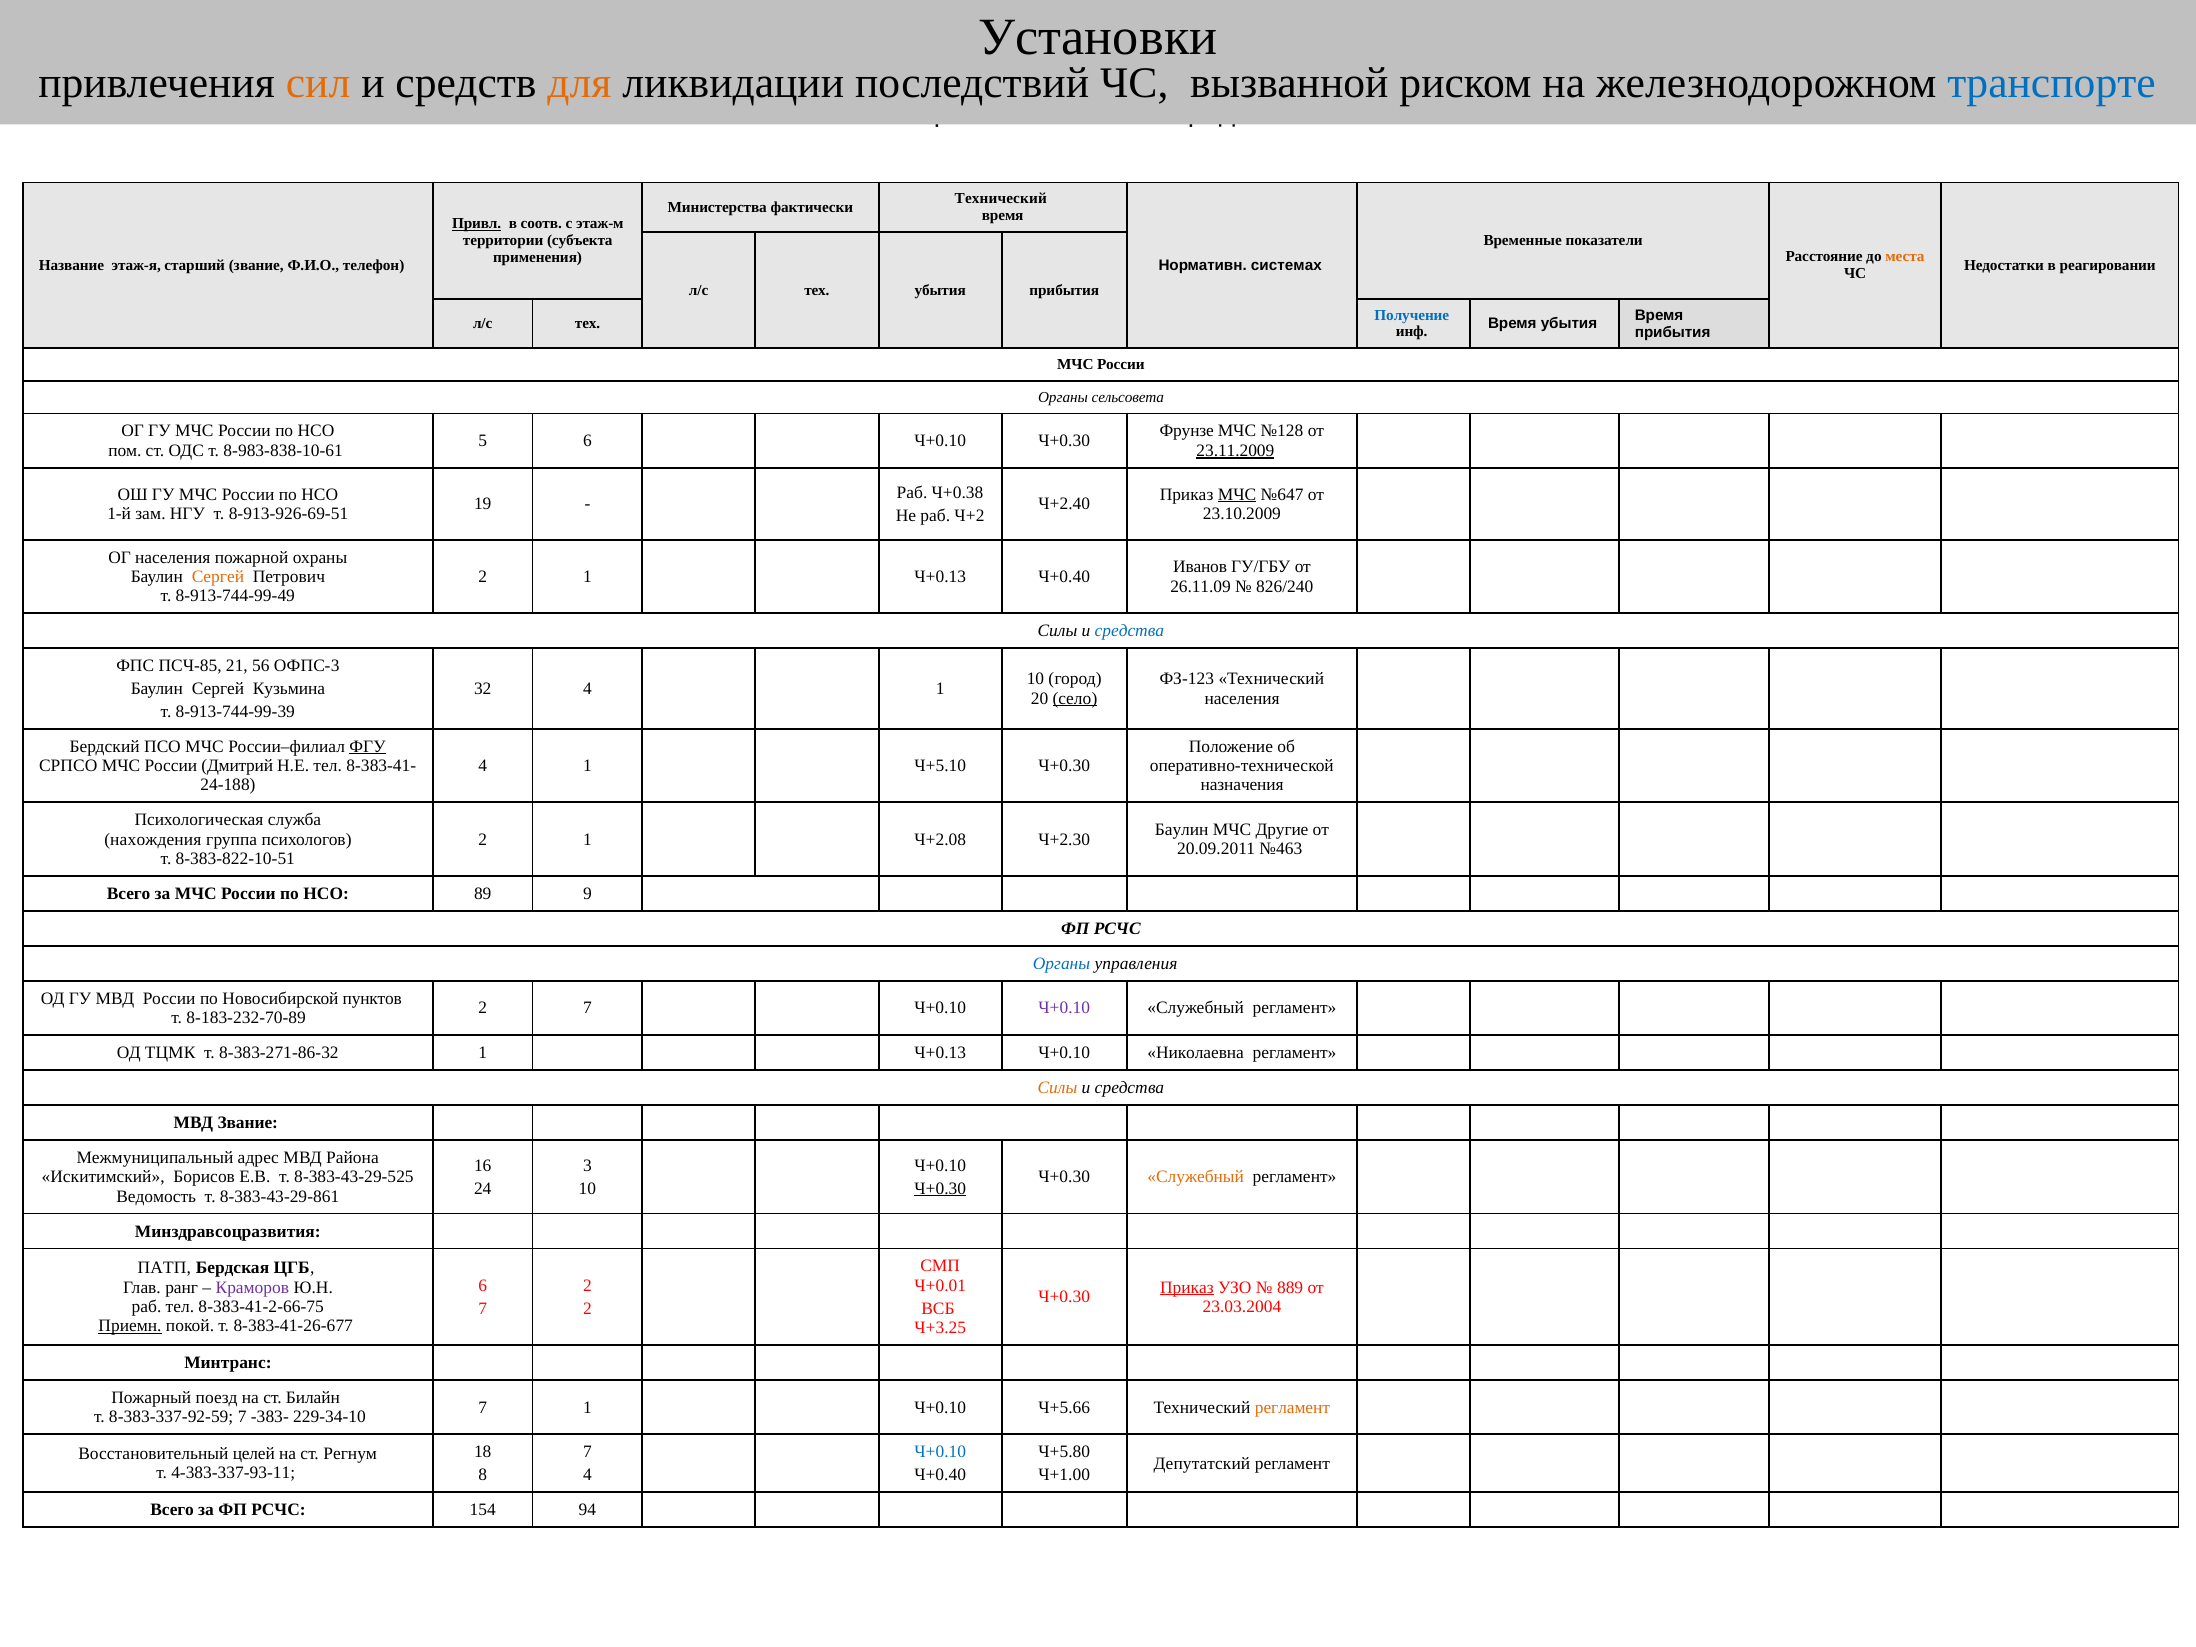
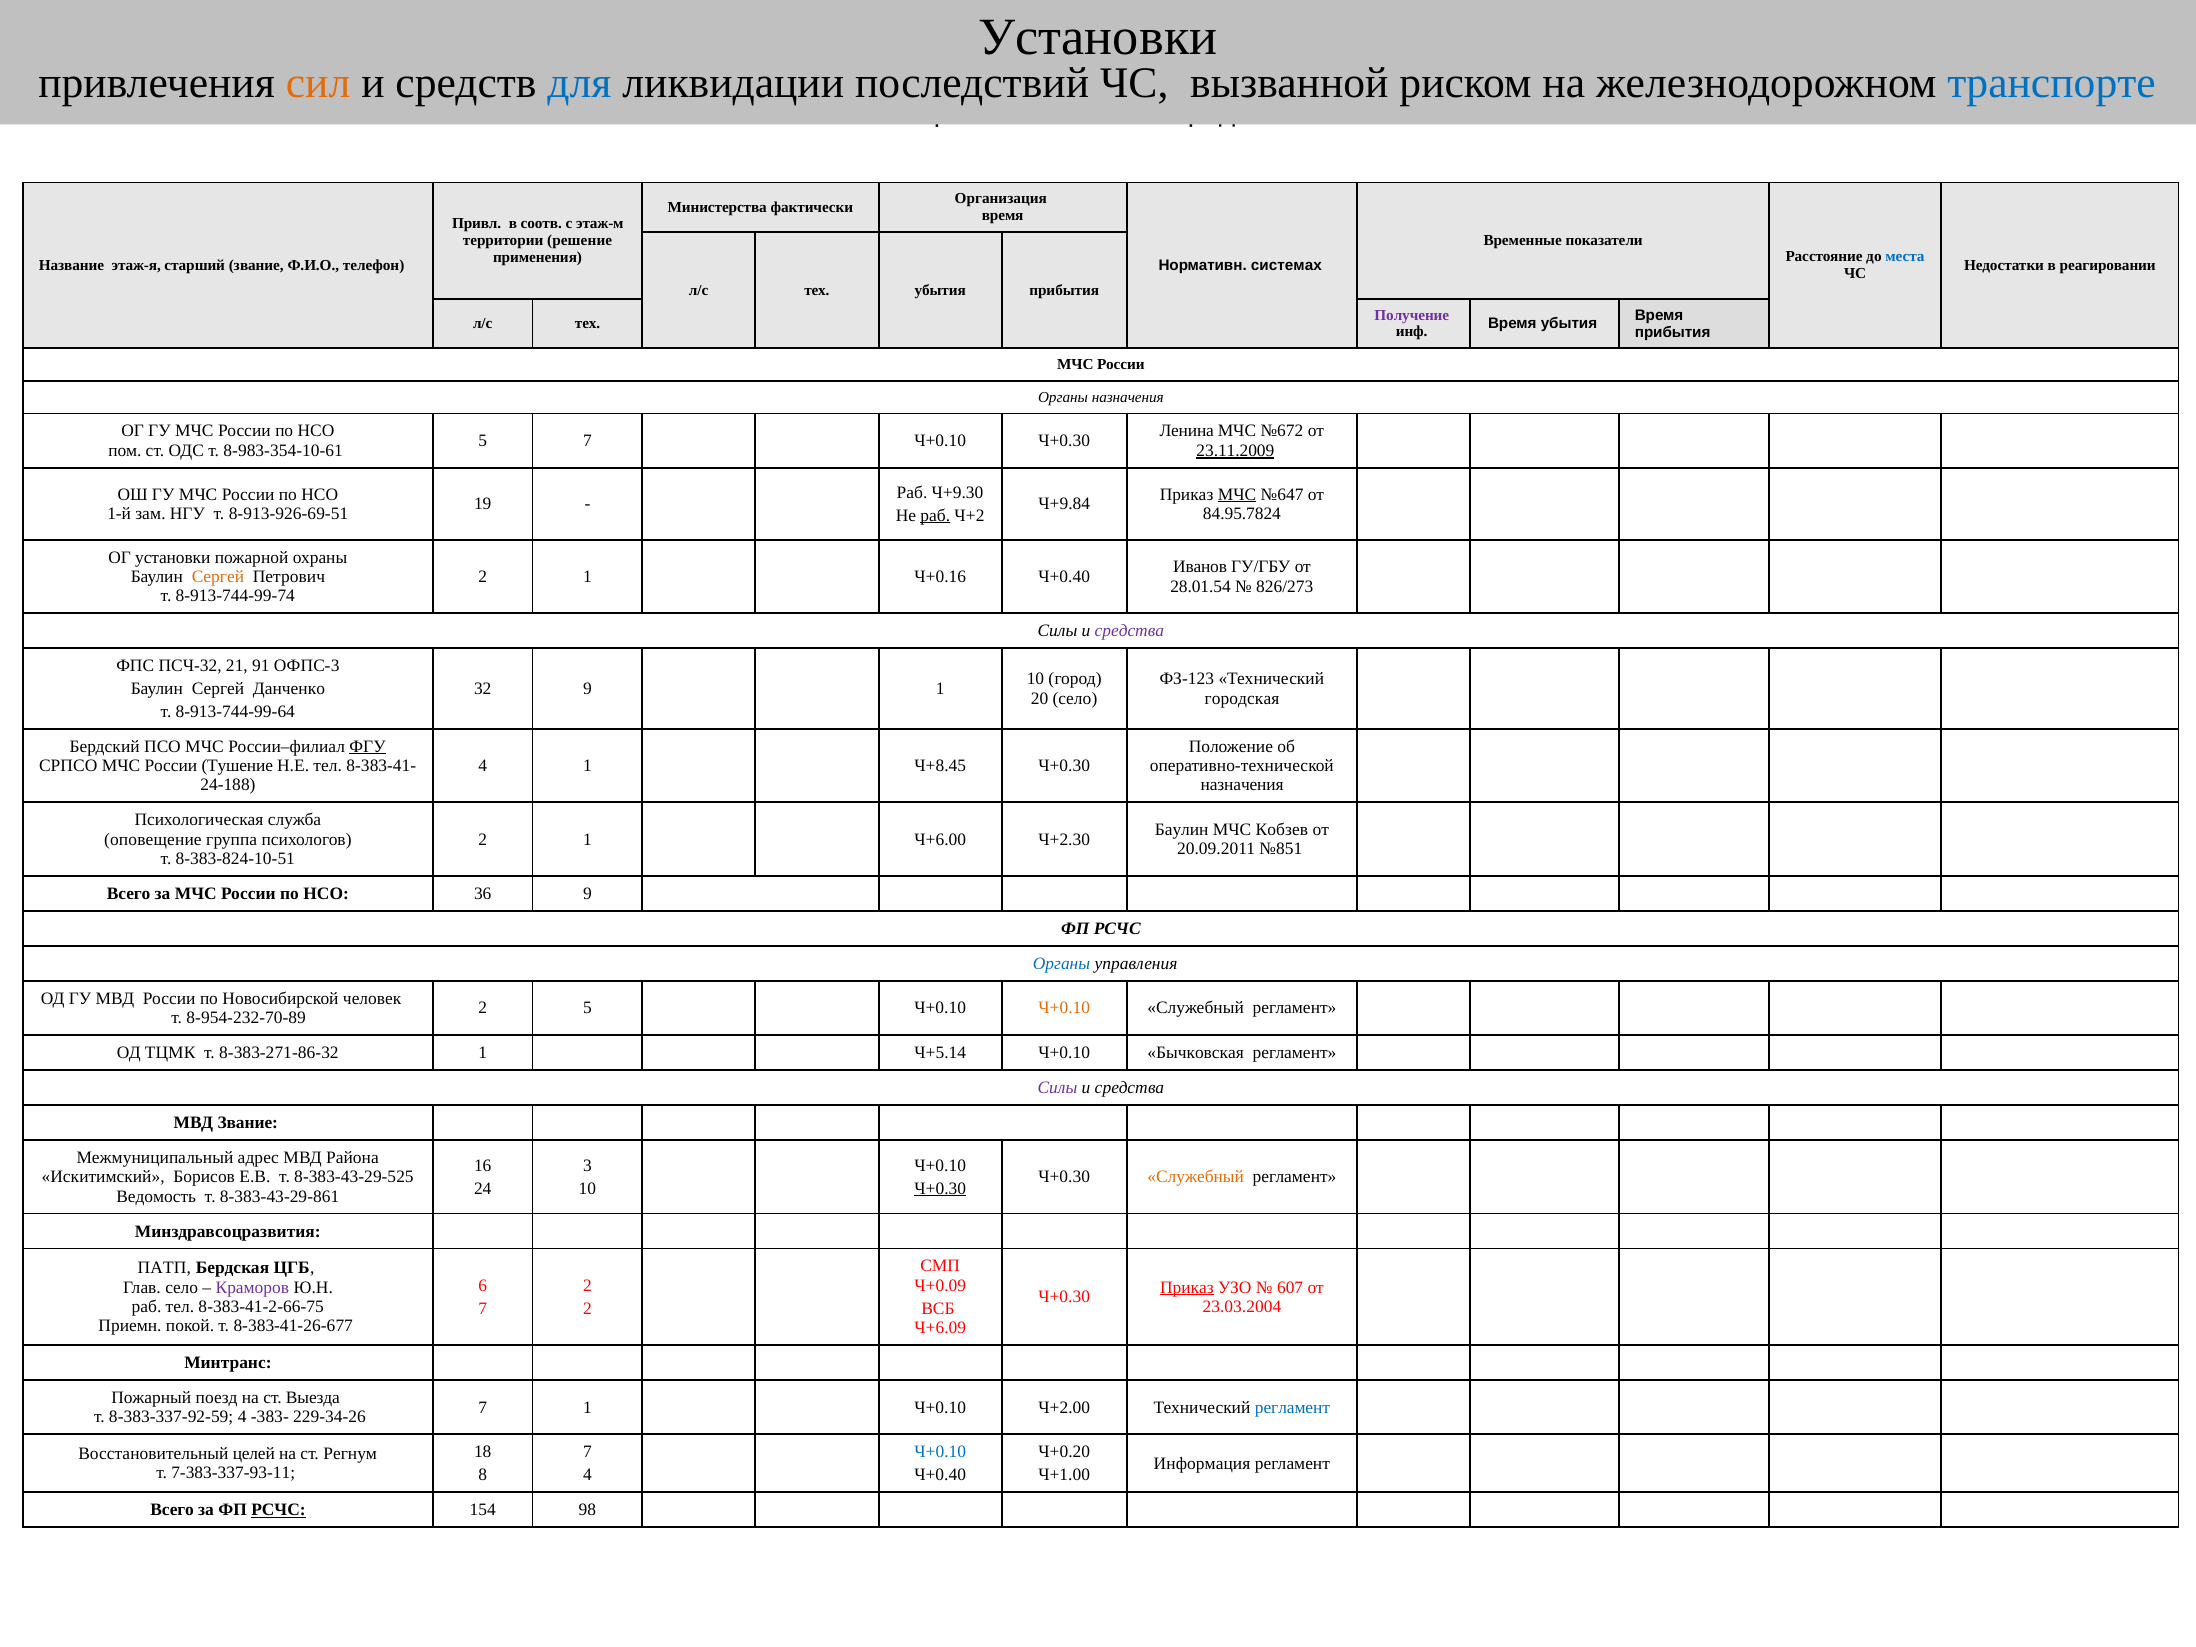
для colour: orange -> blue
Технический at (1001, 199): Технический -> Организация
Привл underline: present -> none
субъекта: субъекта -> решение
места colour: orange -> blue
Получение colour: blue -> purple
Органы сельсовета: сельсовета -> назначения
Фрунзе: Фрунзе -> Ленина
№128: №128 -> №672
5 6: 6 -> 7
8-983-838-10-61: 8-983-838-10-61 -> 8-983-354-10-61
Ч+0.38: Ч+0.38 -> Ч+9.30
Ч+2.40: Ч+2.40 -> Ч+9.84
23.10.2009: 23.10.2009 -> 84.95.7824
раб at (935, 515) underline: none -> present
ОГ населения: населения -> установки
2 1 Ч+0.13: Ч+0.13 -> Ч+0.16
26.11.09: 26.11.09 -> 28.01.54
826/240: 826/240 -> 826/273
8-913-744-99-49: 8-913-744-99-49 -> 8-913-744-99-74
средства at (1129, 631) colour: blue -> purple
ПСЧ-85: ПСЧ-85 -> ПСЧ-32
56: 56 -> 91
Кузьмина: Кузьмина -> Данченко
32 4: 4 -> 9
село at (1075, 698) underline: present -> none
населения at (1242, 698): населения -> городская
8-913-744-99-39: 8-913-744-99-39 -> 8-913-744-99-64
Дмитрий: Дмитрий -> Тушение
Ч+5.10: Ч+5.10 -> Ч+8.45
Другие: Другие -> Кобзев
нахождения: нахождения -> оповещение
Ч+2.08: Ч+2.08 -> Ч+6.00
№463: №463 -> №851
8-383-822-10-51: 8-383-822-10-51 -> 8-383-824-10-51
89: 89 -> 36
пунктов: пунктов -> человек
2 7: 7 -> 5
Ч+0.10 at (1064, 1008) colour: purple -> orange
8-183-232-70-89: 8-183-232-70-89 -> 8-954-232-70-89
8-383-271-86-32 1 Ч+0.13: Ч+0.13 -> Ч+5.14
Николаевна: Николаевна -> Бычковская
Силы at (1057, 1088) colour: orange -> purple
Ч+0.01: Ч+0.01 -> Ч+0.09
Глав ранг: ранг -> село
889: 889 -> 607
Приемн underline: present -> none
Ч+3.25: Ч+3.25 -> Ч+6.09
Билайн: Билайн -> Выезда
Ч+5.66: Ч+5.66 -> Ч+2.00
регламент at (1292, 1407) colour: orange -> blue
8-383-337-92-59 7: 7 -> 4
229-34-10: 229-34-10 -> 229-34-26
Ч+5.80: Ч+5.80 -> Ч+0.20
Депутатский: Депутатский -> Информация
4-383-337-93-11: 4-383-337-93-11 -> 7-383-337-93-11
РСЧС at (278, 1510) underline: none -> present
94: 94 -> 98
